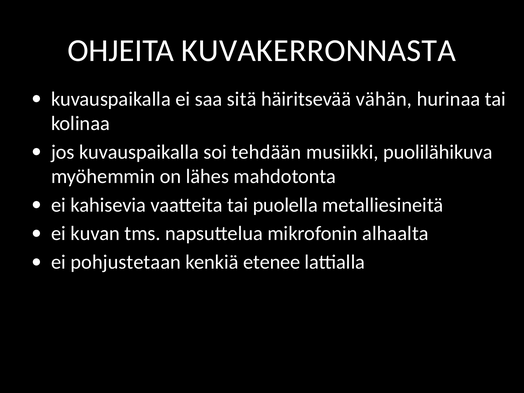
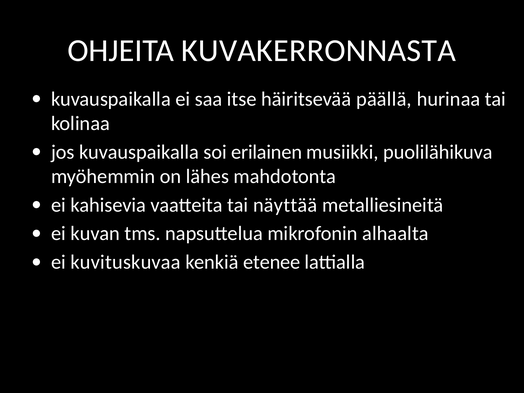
sitä: sitä -> itse
vähän: vähän -> päällä
tehdään: tehdään -> erilainen
puolella: puolella -> näyttää
pohjustetaan: pohjustetaan -> kuvituskuvaa
